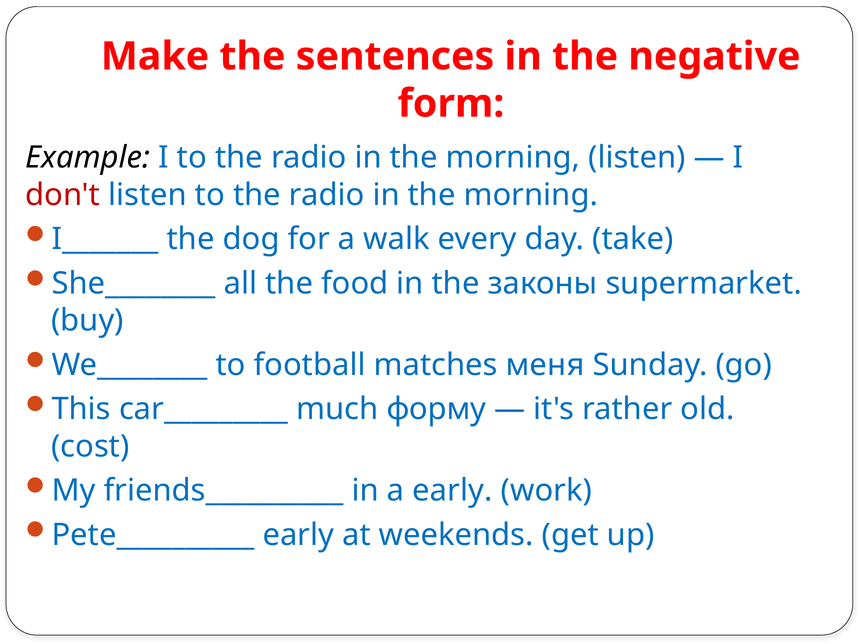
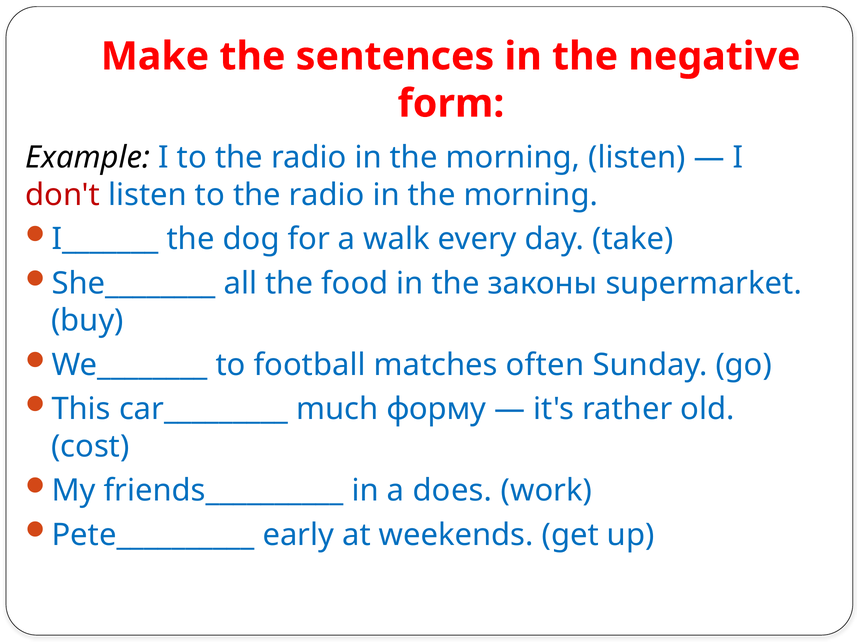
меня: меня -> often
a early: early -> does
